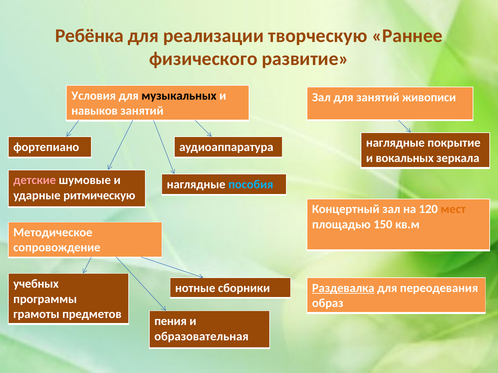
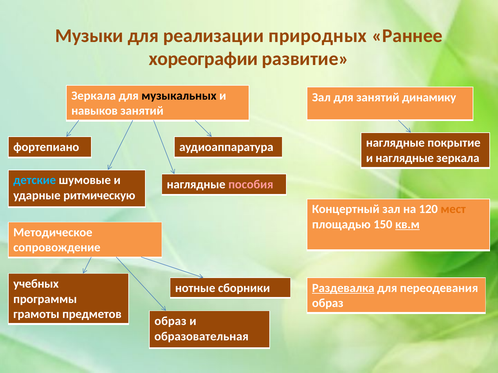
Ребёнка: Ребёнка -> Музыки
творческую: творческую -> природных
физического: физического -> хореографии
Условия at (94, 96): Условия -> Зеркала
живописи: живописи -> динамику
и вокальных: вокальных -> наглядные
детские colour: pink -> light blue
пособия colour: light blue -> pink
кв.м underline: none -> present
пения at (171, 321): пения -> образ
